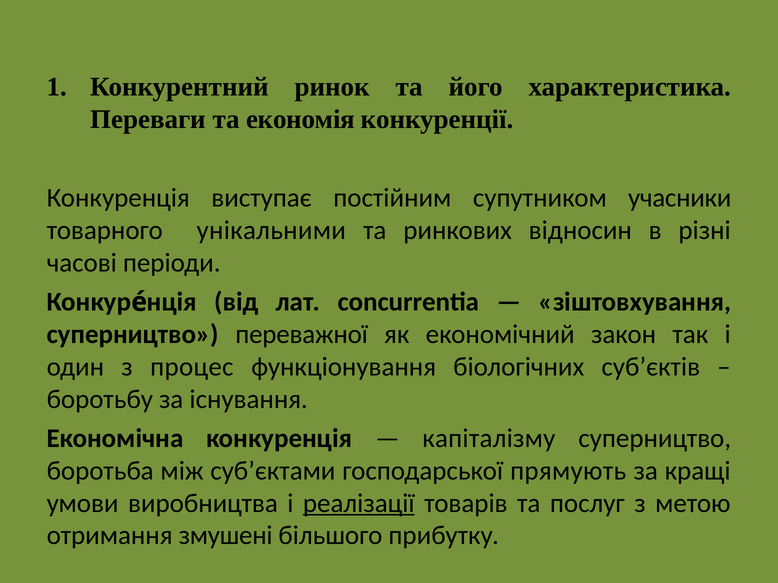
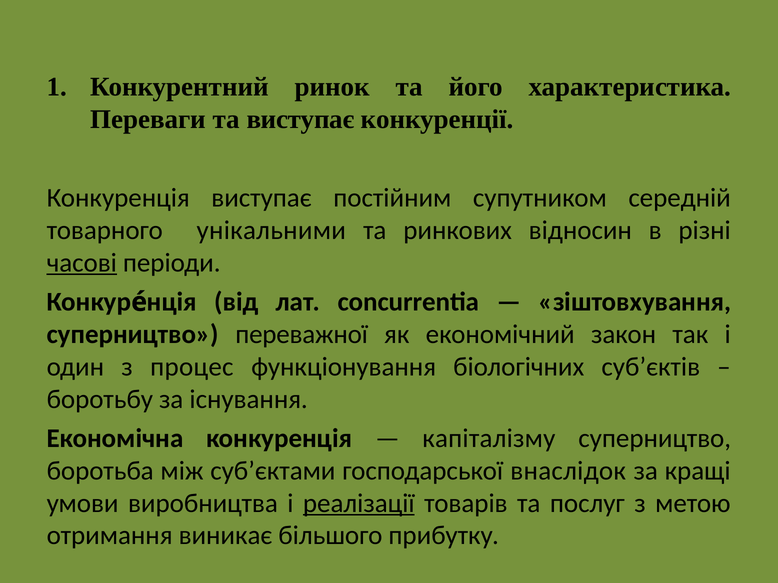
та економія: економія -> виступає
учасники: учасники -> середній
часові underline: none -> present
прямують: прямують -> внаслідок
змушені: змушені -> виникає
